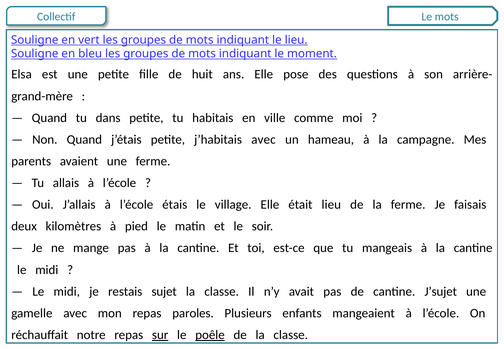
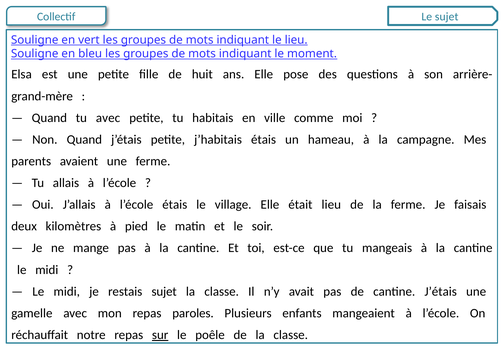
Le mots: mots -> sujet
tu dans: dans -> avec
j’habitais avec: avec -> étais
cantine J’sujet: J’sujet -> J’étais
poêle underline: present -> none
